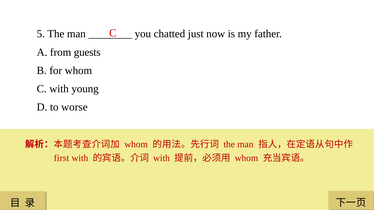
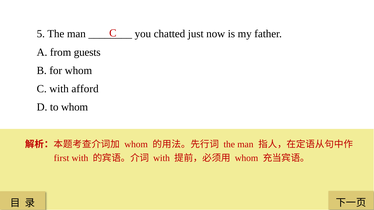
young: young -> afford
to worse: worse -> whom
